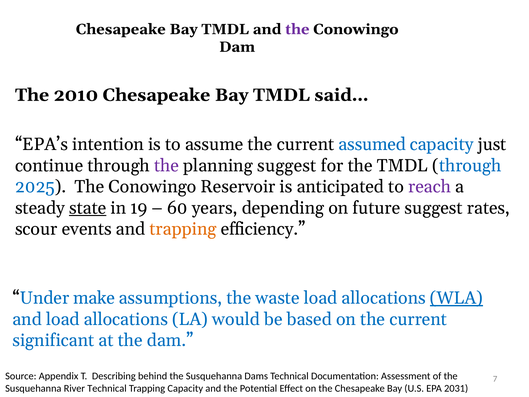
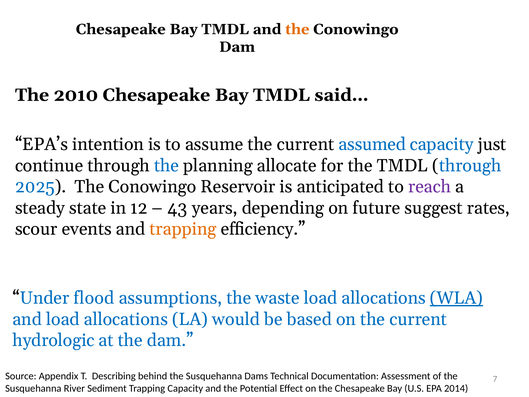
the at (297, 29) colour: purple -> orange
the at (167, 165) colour: purple -> blue
planning suggest: suggest -> allocate
state underline: present -> none
19: 19 -> 12
60: 60 -> 43
make: make -> flood
significant: significant -> hydrologic
River Technical: Technical -> Sediment
2031: 2031 -> 2014
